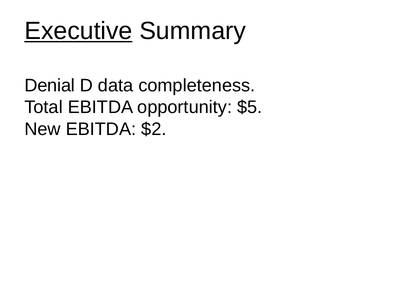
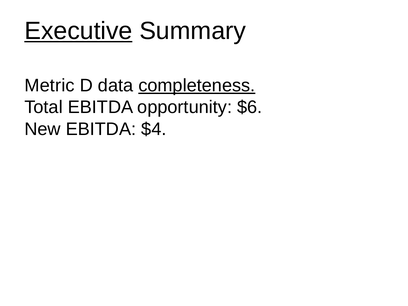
Denial: Denial -> Metric
completeness underline: none -> present
$5: $5 -> $6
$2: $2 -> $4
